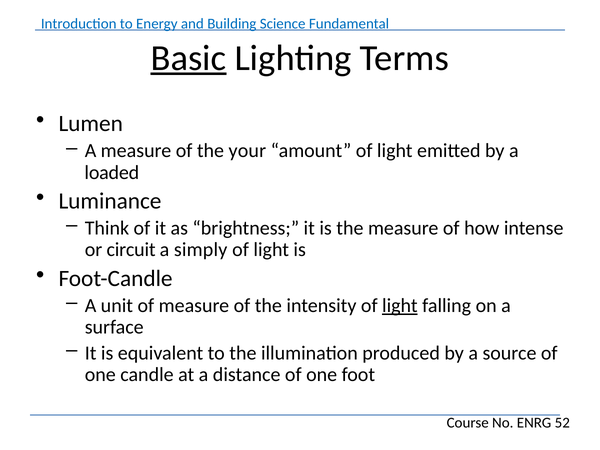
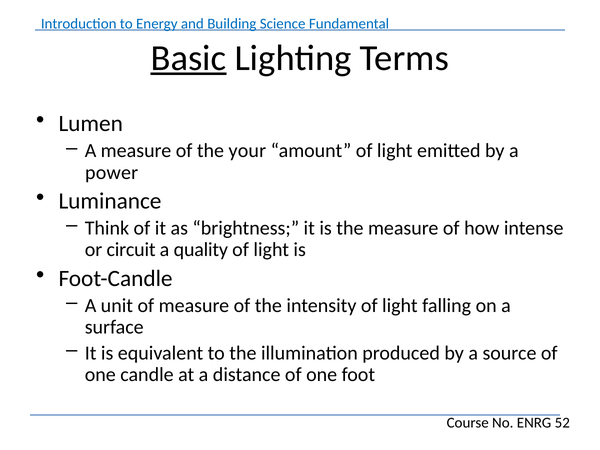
loaded: loaded -> power
simply: simply -> quality
light at (400, 306) underline: present -> none
